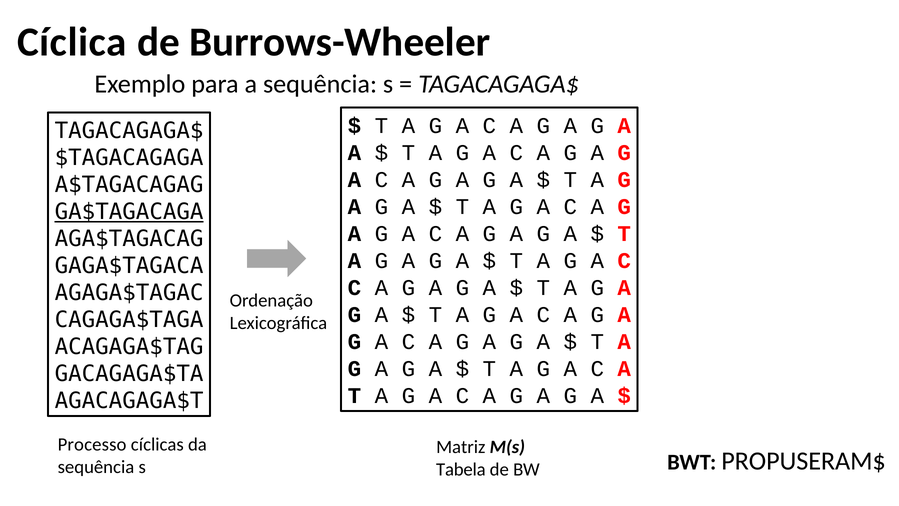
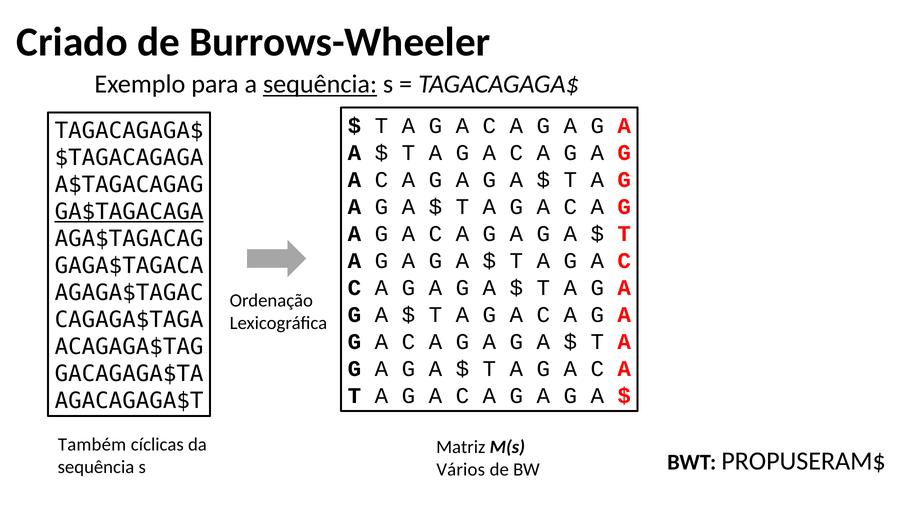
Cíclica: Cíclica -> Criado
sequência at (320, 84) underline: none -> present
Processo: Processo -> Também
Tabela: Tabela -> Vários
